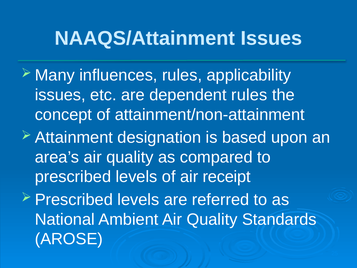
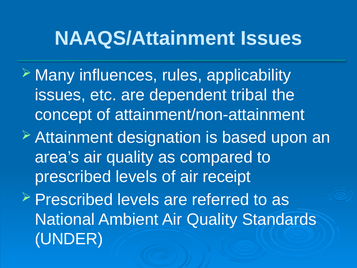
dependent rules: rules -> tribal
AROSE: AROSE -> UNDER
